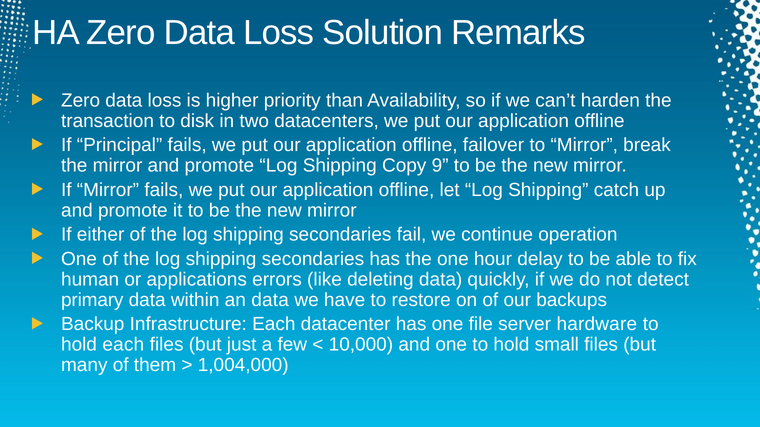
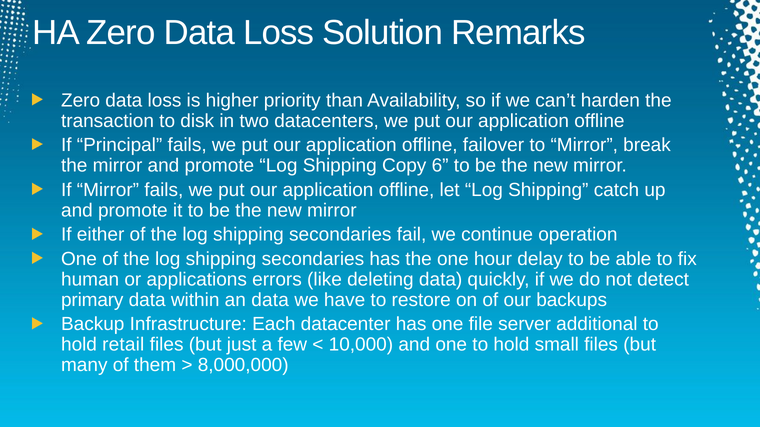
9: 9 -> 6
hardware: hardware -> additional
hold each: each -> retail
1,004,000: 1,004,000 -> 8,000,000
